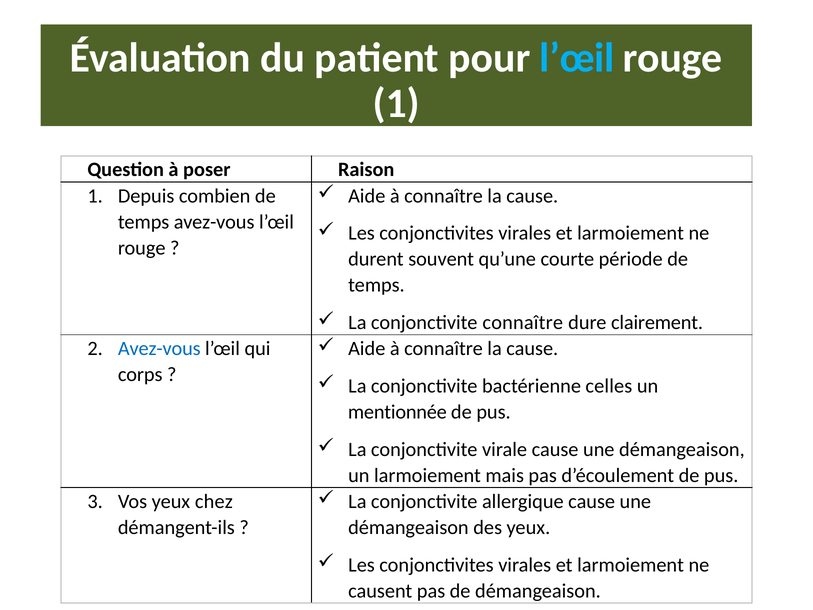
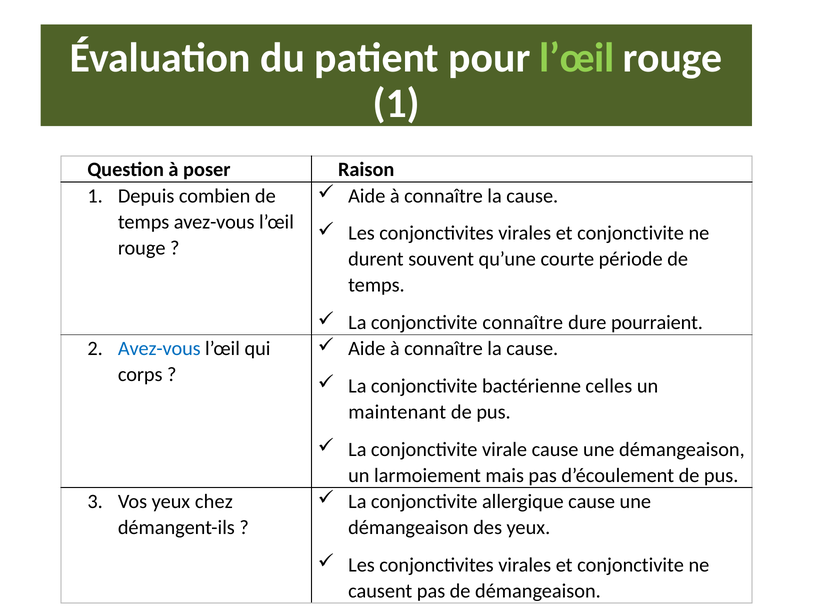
l’œil at (577, 58) colour: light blue -> light green
larmoiement at (631, 233): larmoiement -> conjonctivite
clairement: clairement -> pourraient
mentionnée: mentionnée -> maintenant
larmoiement at (631, 565): larmoiement -> conjonctivite
